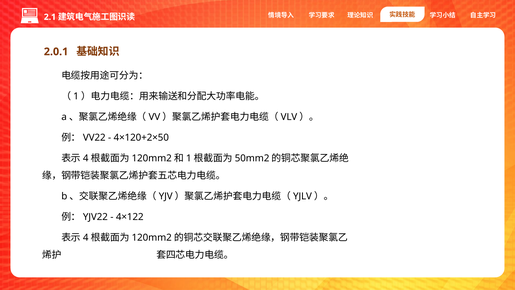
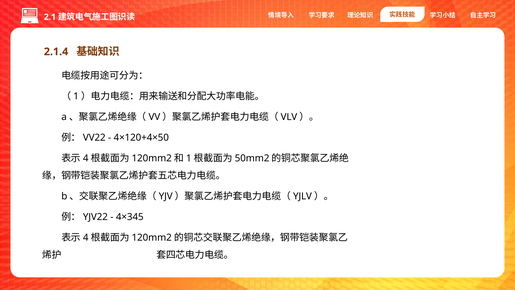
2.0.1: 2.0.1 -> 2.1.4
4×120+2×50: 4×120+2×50 -> 4×120+4×50
4×122: 4×122 -> 4×345
